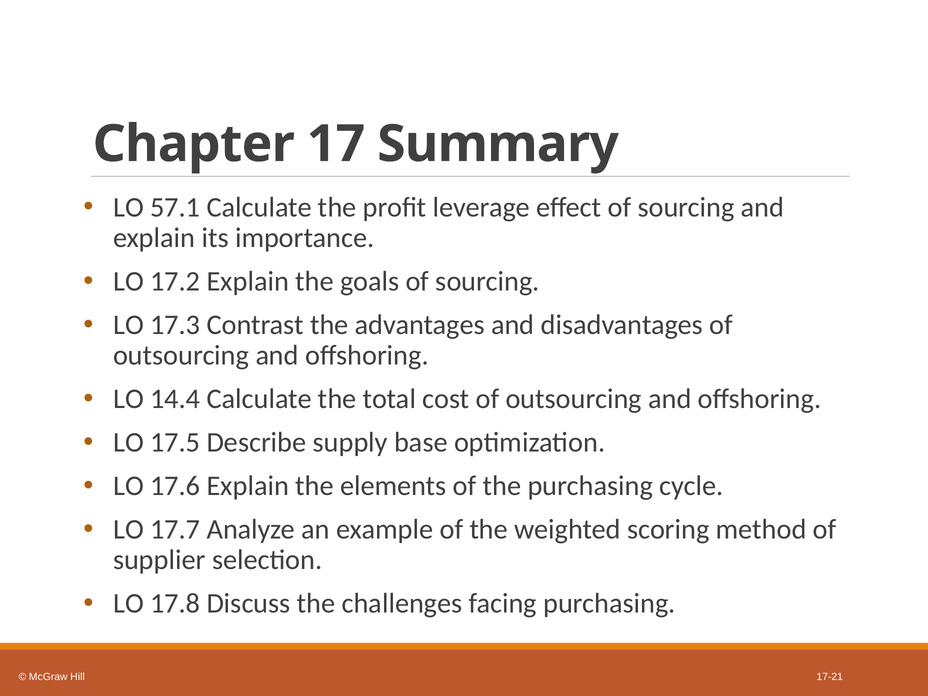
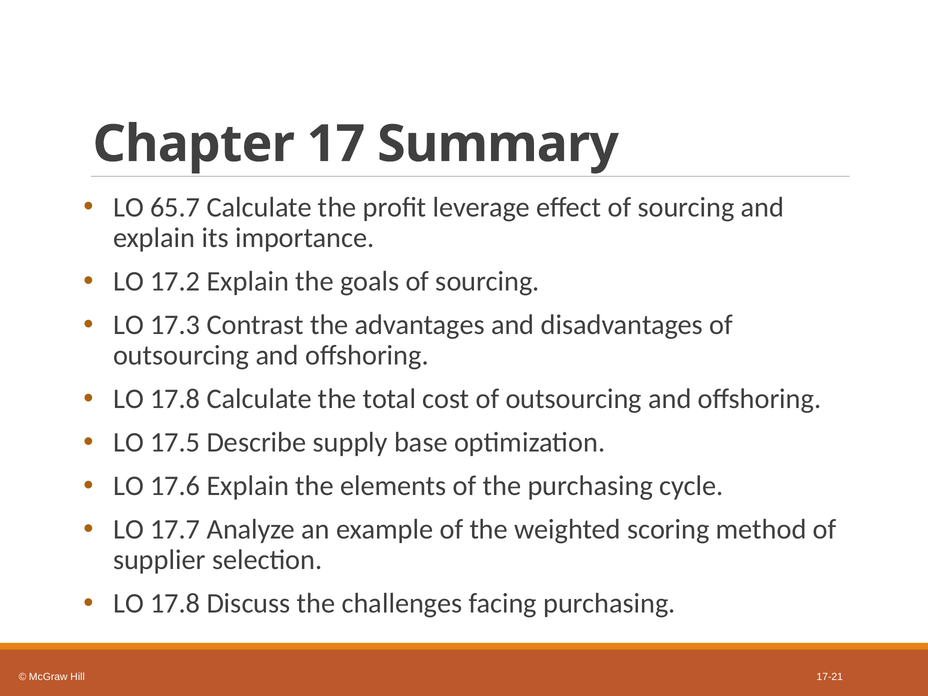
57.1: 57.1 -> 65.7
14.4 at (175, 399): 14.4 -> 17.8
